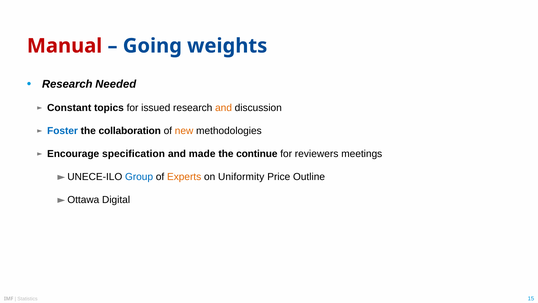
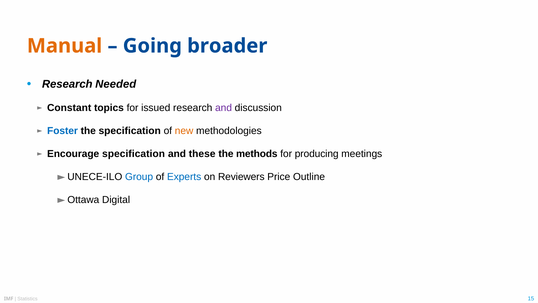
Manual colour: red -> orange
weights: weights -> broader
and at (224, 108) colour: orange -> purple
the collaboration: collaboration -> specification
made: made -> these
continue: continue -> methods
reviewers: reviewers -> producing
Experts colour: orange -> blue
Uniformity: Uniformity -> Reviewers
